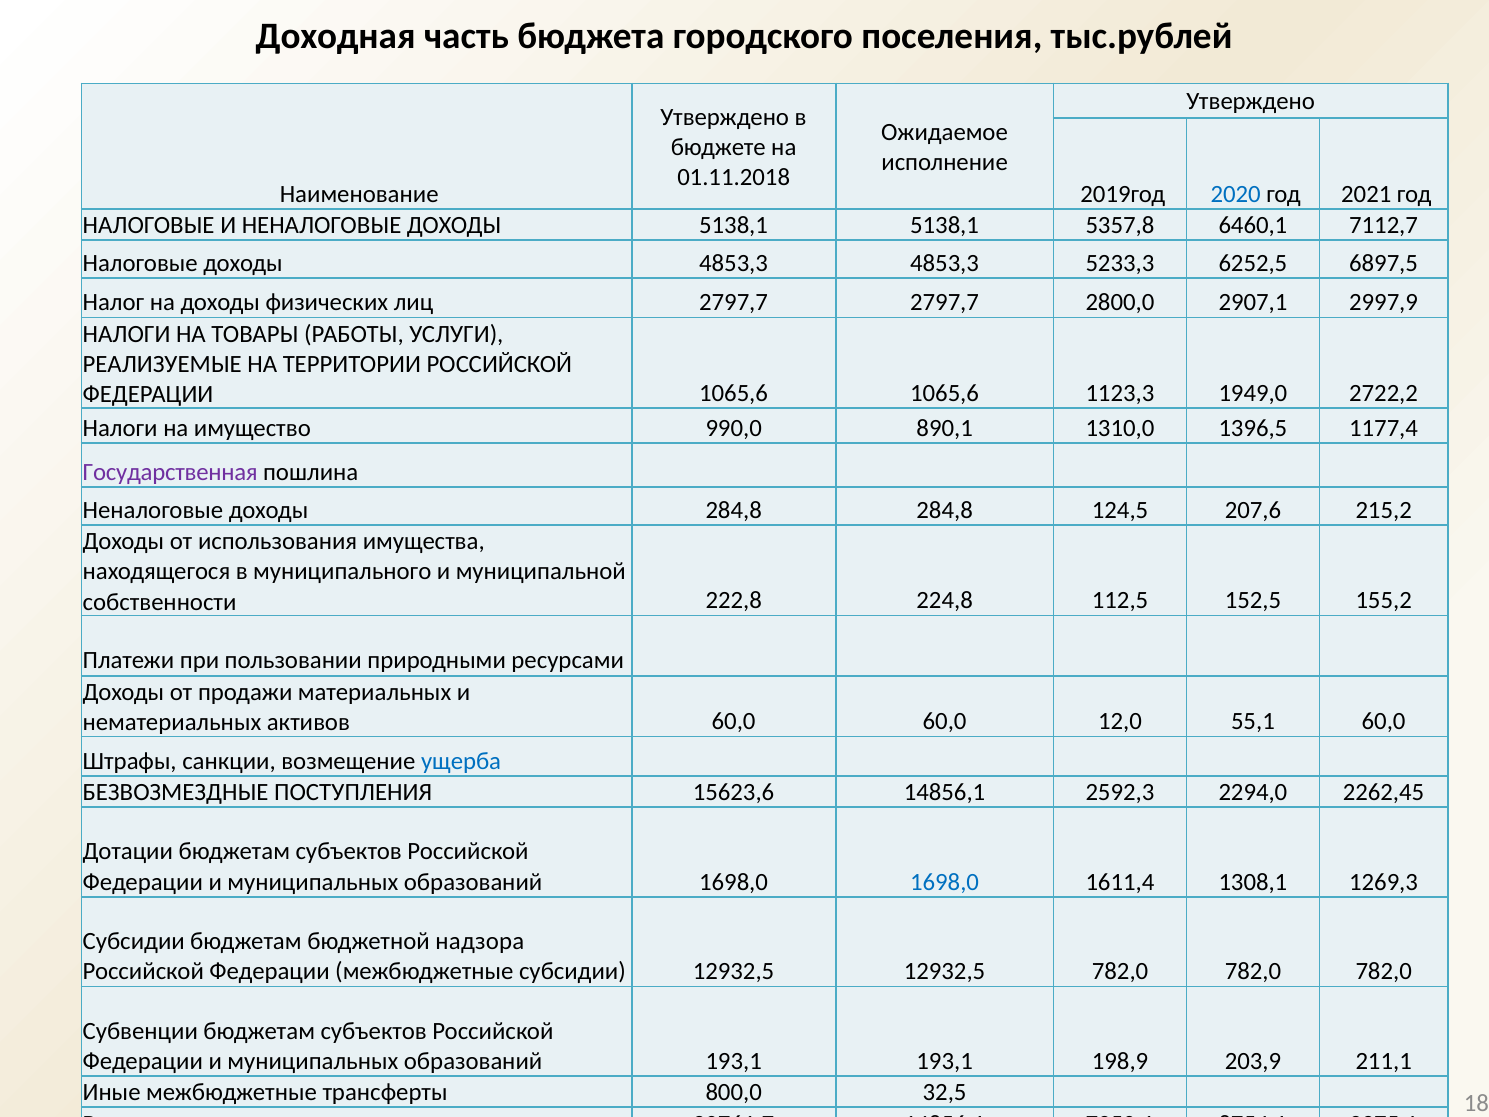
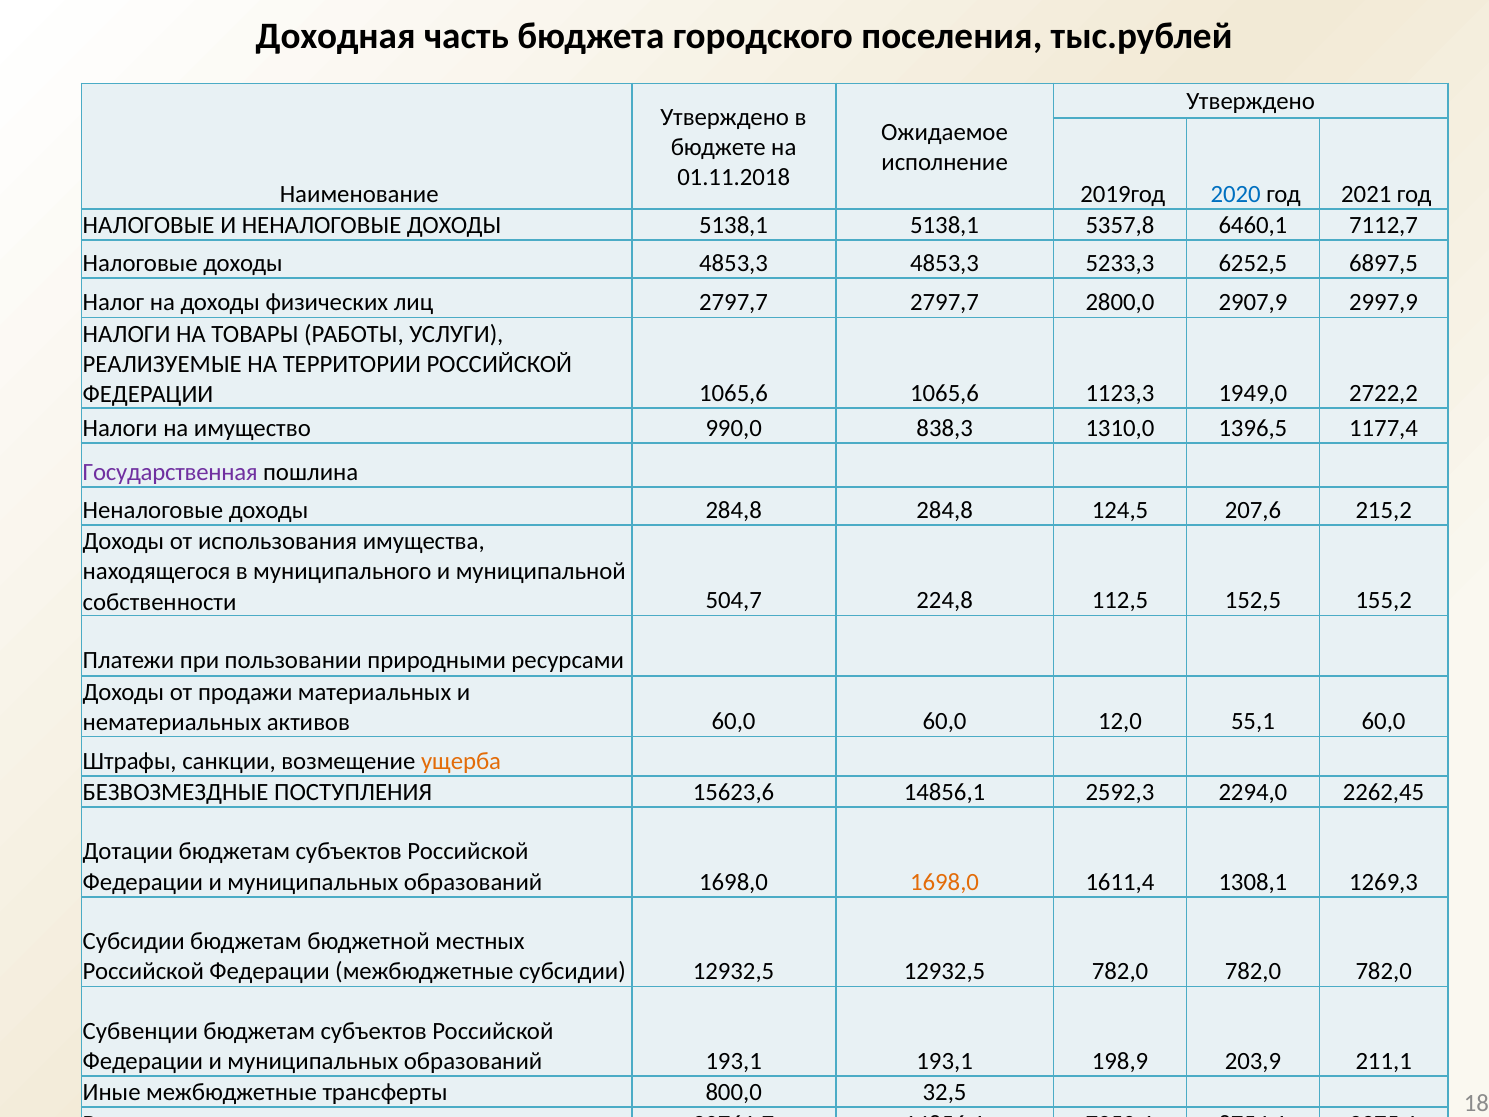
2907,1: 2907,1 -> 2907,9
890,1: 890,1 -> 838,3
222,8: 222,8 -> 504,7
ущерба colour: blue -> orange
1698,0 at (945, 882) colour: blue -> orange
надзора: надзора -> местных
